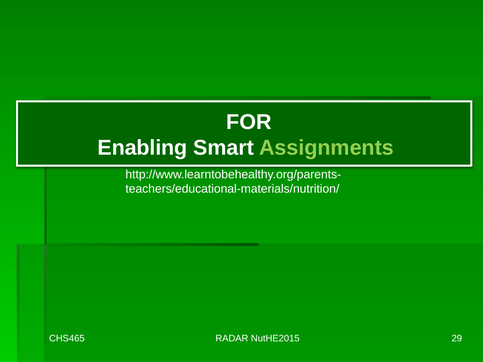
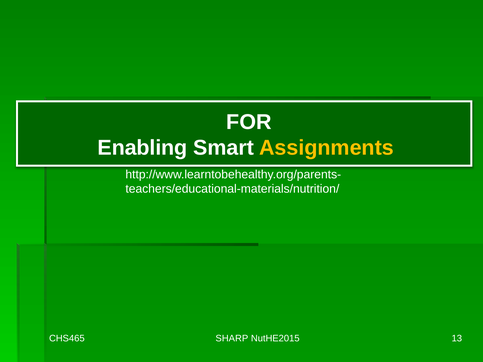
Assignments colour: light green -> yellow
RADAR: RADAR -> SHARP
29: 29 -> 13
